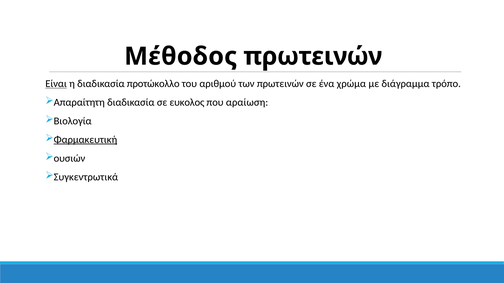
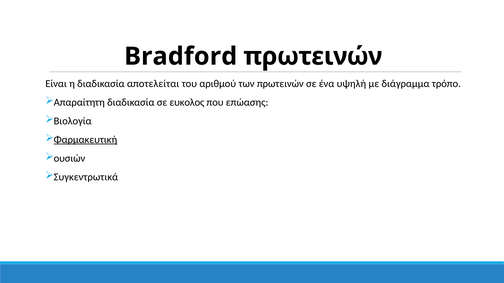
Μέθοδος: Μέθοδος -> Bradford
Είναι underline: present -> none
προτώκολλο: προτώκολλο -> αποτελείται
χρώμα: χρώμα -> υψηλή
αραίωση: αραίωση -> επώασης
